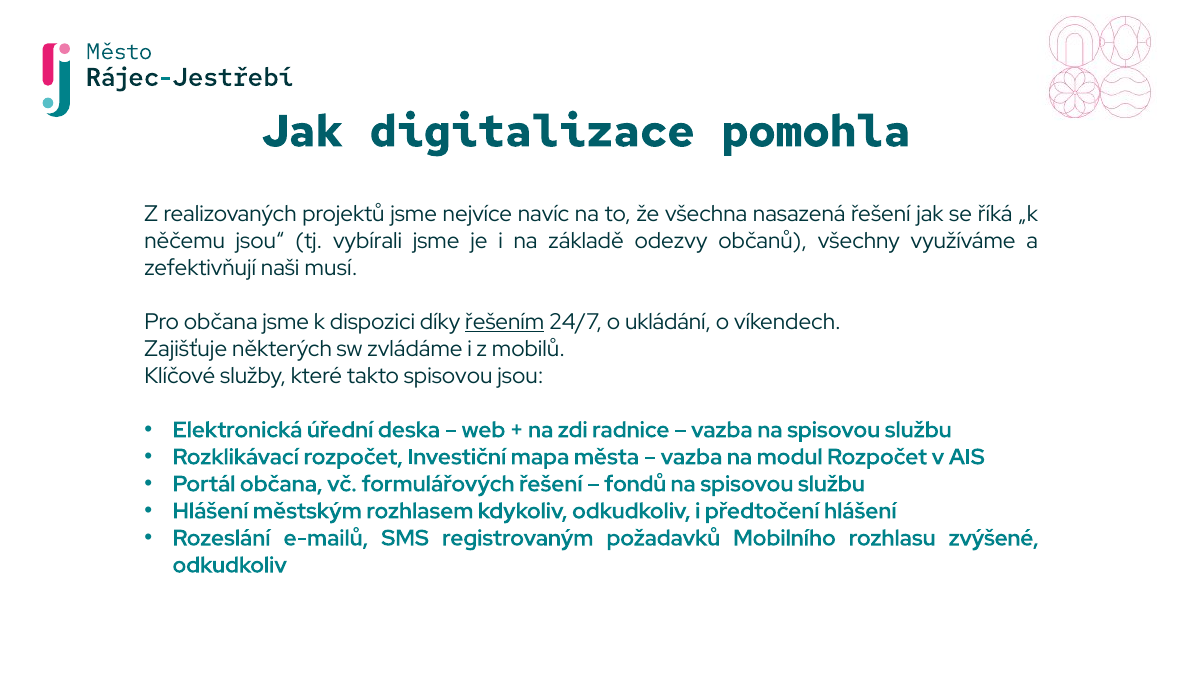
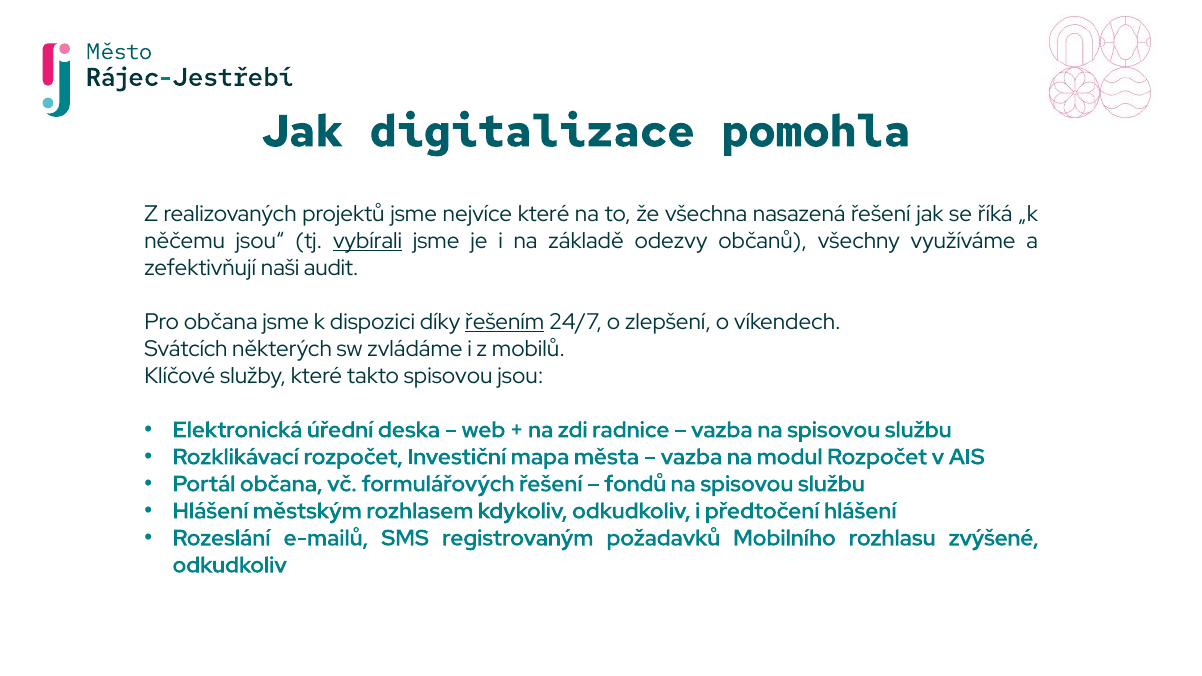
nejvíce navíc: navíc -> které
vybírali underline: none -> present
musí: musí -> audit
ukládání: ukládání -> zlepšení
Zajišťuje: Zajišťuje -> Svátcích
